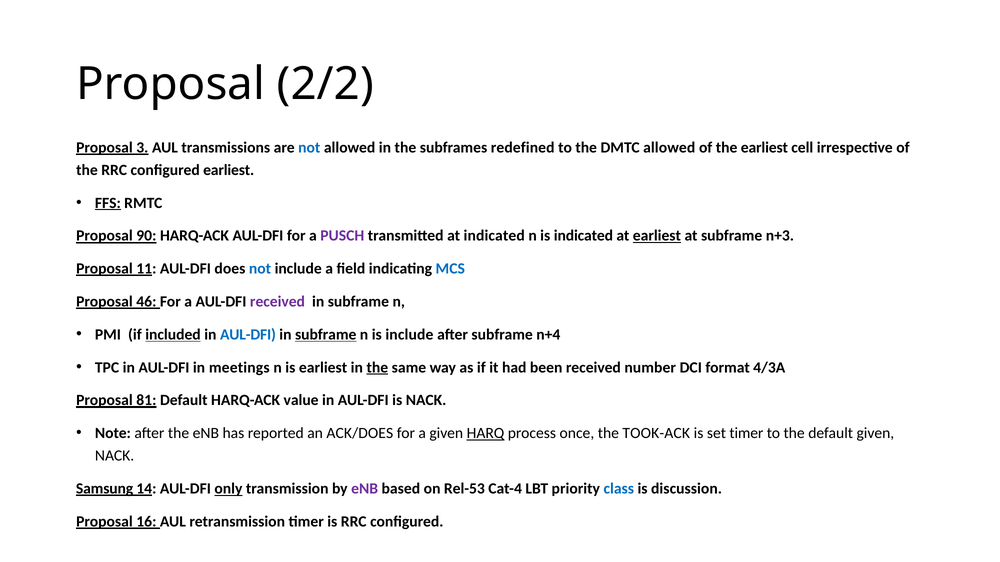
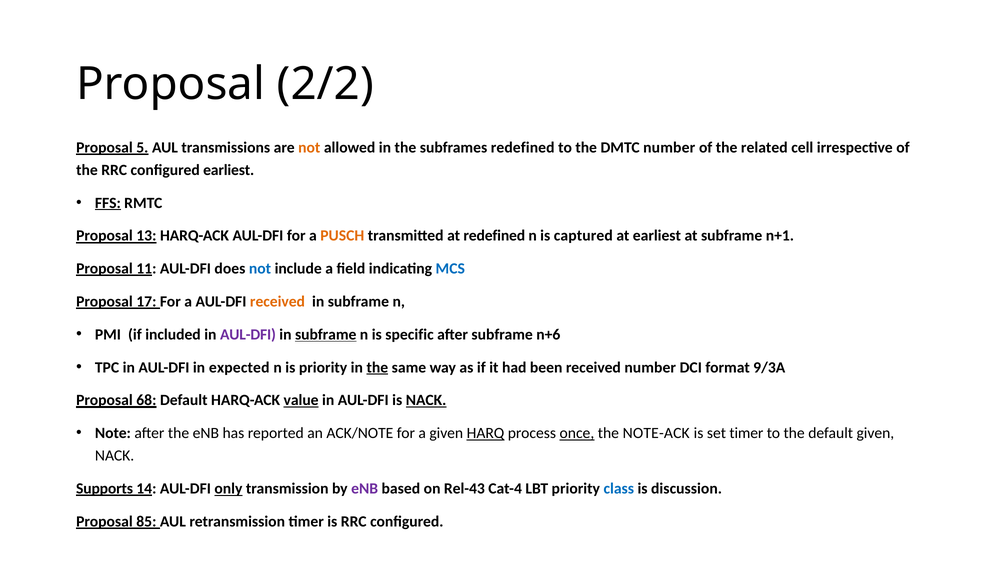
3: 3 -> 5
not at (309, 148) colour: blue -> orange
DMTC allowed: allowed -> number
the earliest: earliest -> related
90: 90 -> 13
PUSCH colour: purple -> orange
at indicated: indicated -> redefined
is indicated: indicated -> captured
earliest at (657, 236) underline: present -> none
n+3: n+3 -> n+1
46: 46 -> 17
received at (277, 302) colour: purple -> orange
included underline: present -> none
AUL-DFI at (248, 335) colour: blue -> purple
is include: include -> specific
n+4: n+4 -> n+6
meetings: meetings -> expected
is earliest: earliest -> priority
4/3A: 4/3A -> 9/3A
81: 81 -> 68
value underline: none -> present
NACK at (426, 401) underline: none -> present
ACK/DOES: ACK/DOES -> ACK/NOTE
once underline: none -> present
TOOK-ACK: TOOK-ACK -> NOTE-ACK
Samsung: Samsung -> Supports
Rel-53: Rel-53 -> Rel-43
16: 16 -> 85
